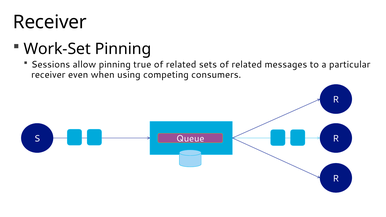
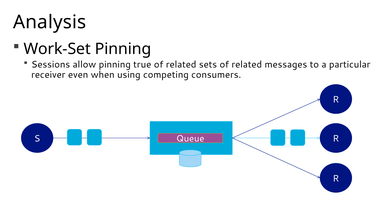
Receiver at (50, 22): Receiver -> Analysis
